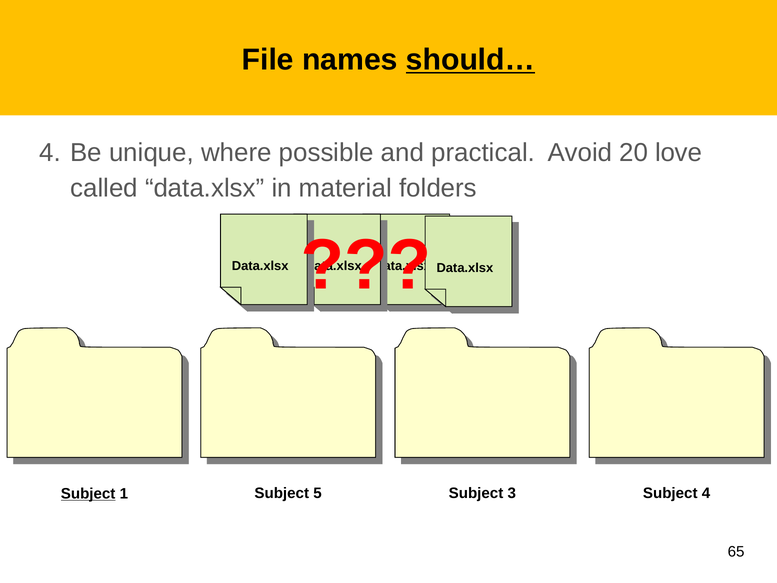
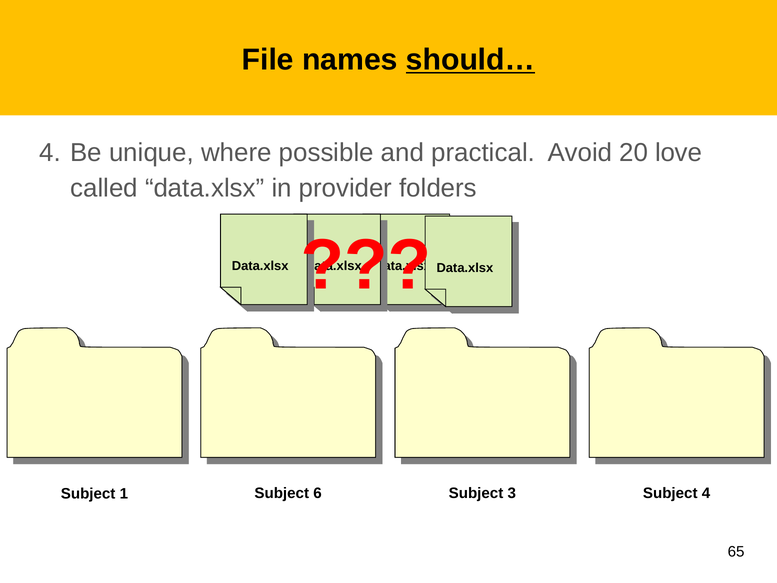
material: material -> provider
Subject at (88, 494) underline: present -> none
5: 5 -> 6
